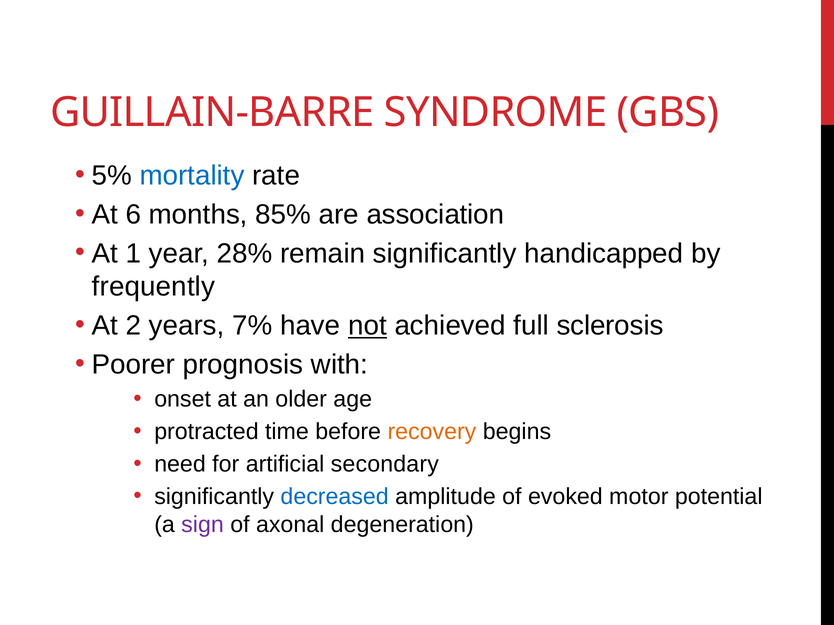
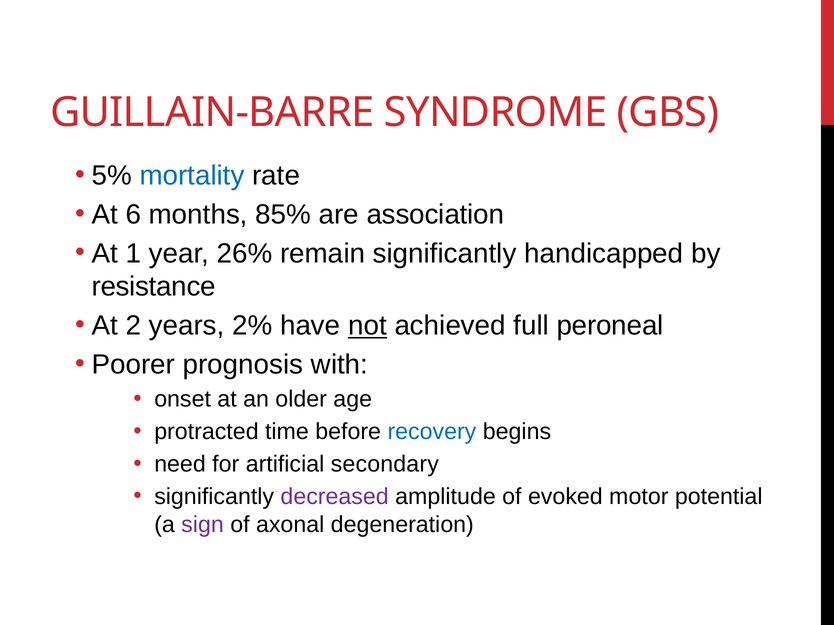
28%: 28% -> 26%
frequently: frequently -> resistance
7%: 7% -> 2%
sclerosis: sclerosis -> peroneal
recovery colour: orange -> blue
decreased colour: blue -> purple
